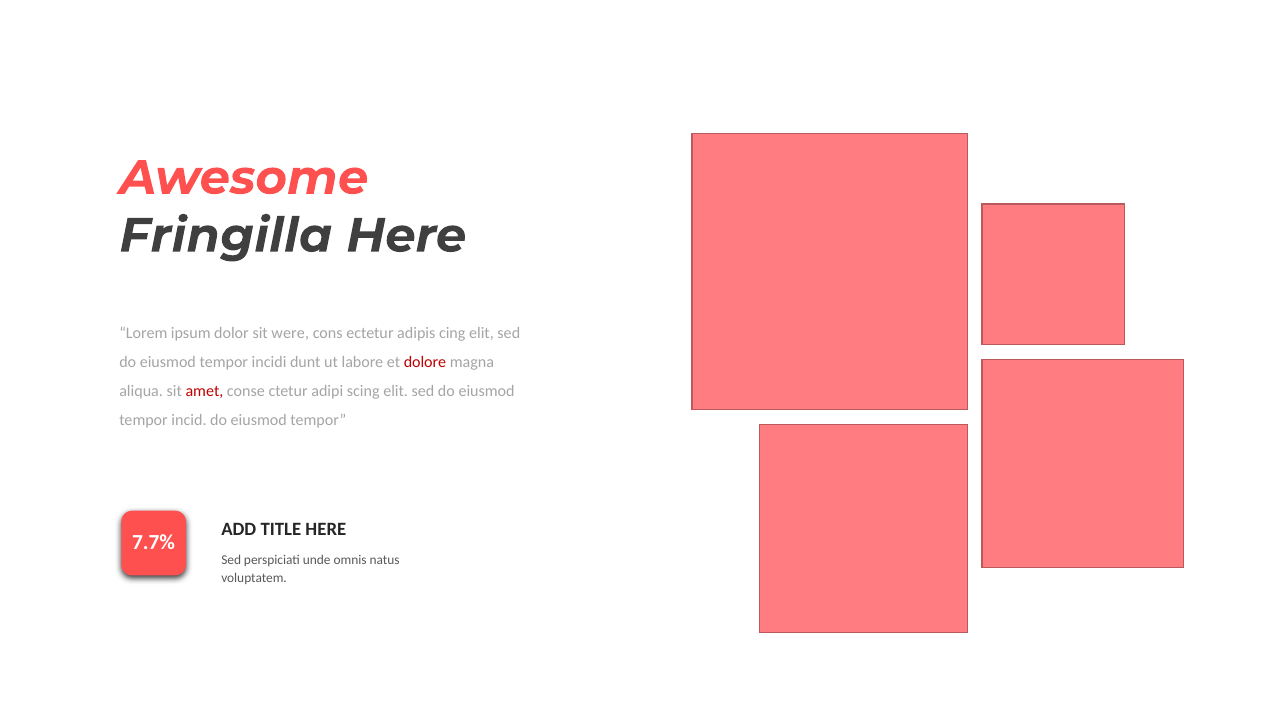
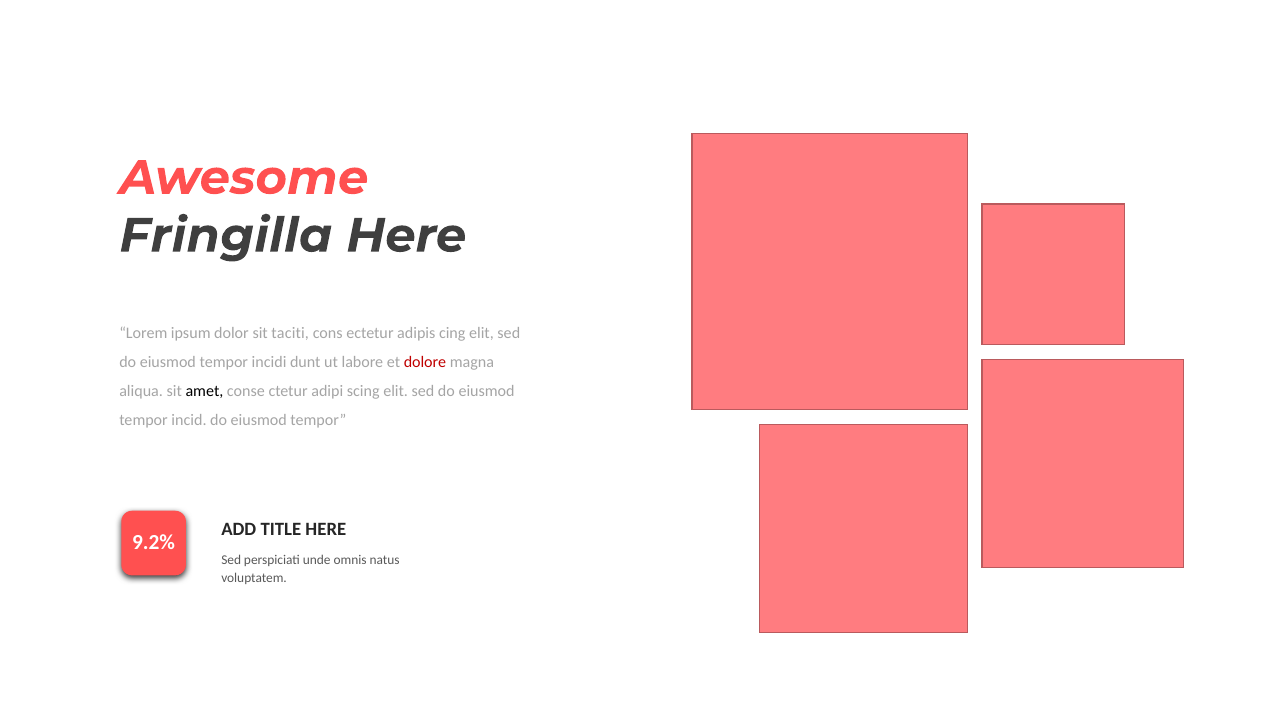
were: were -> taciti
amet colour: red -> black
7.7%: 7.7% -> 9.2%
